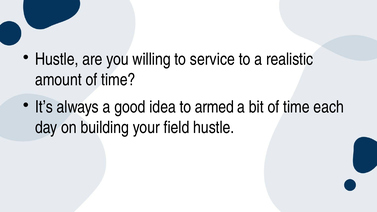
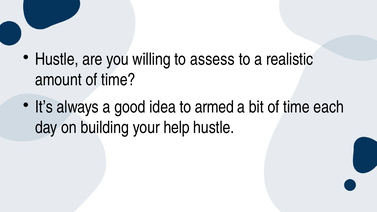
service: service -> assess
field: field -> help
